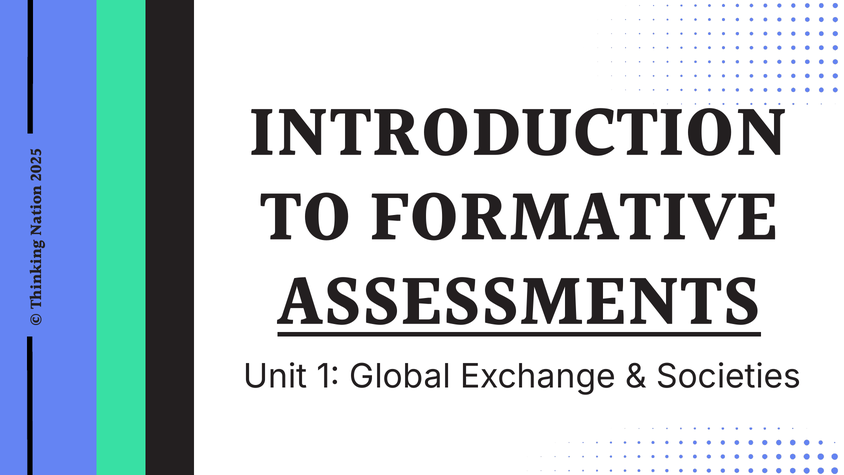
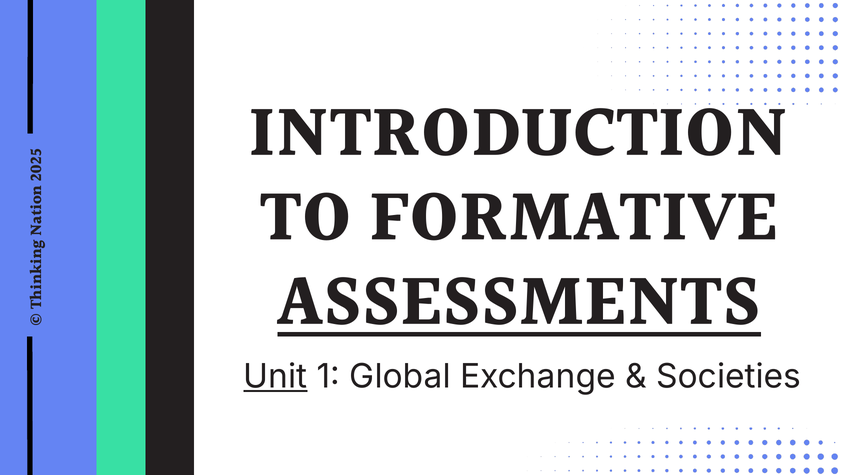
Unit underline: none -> present
